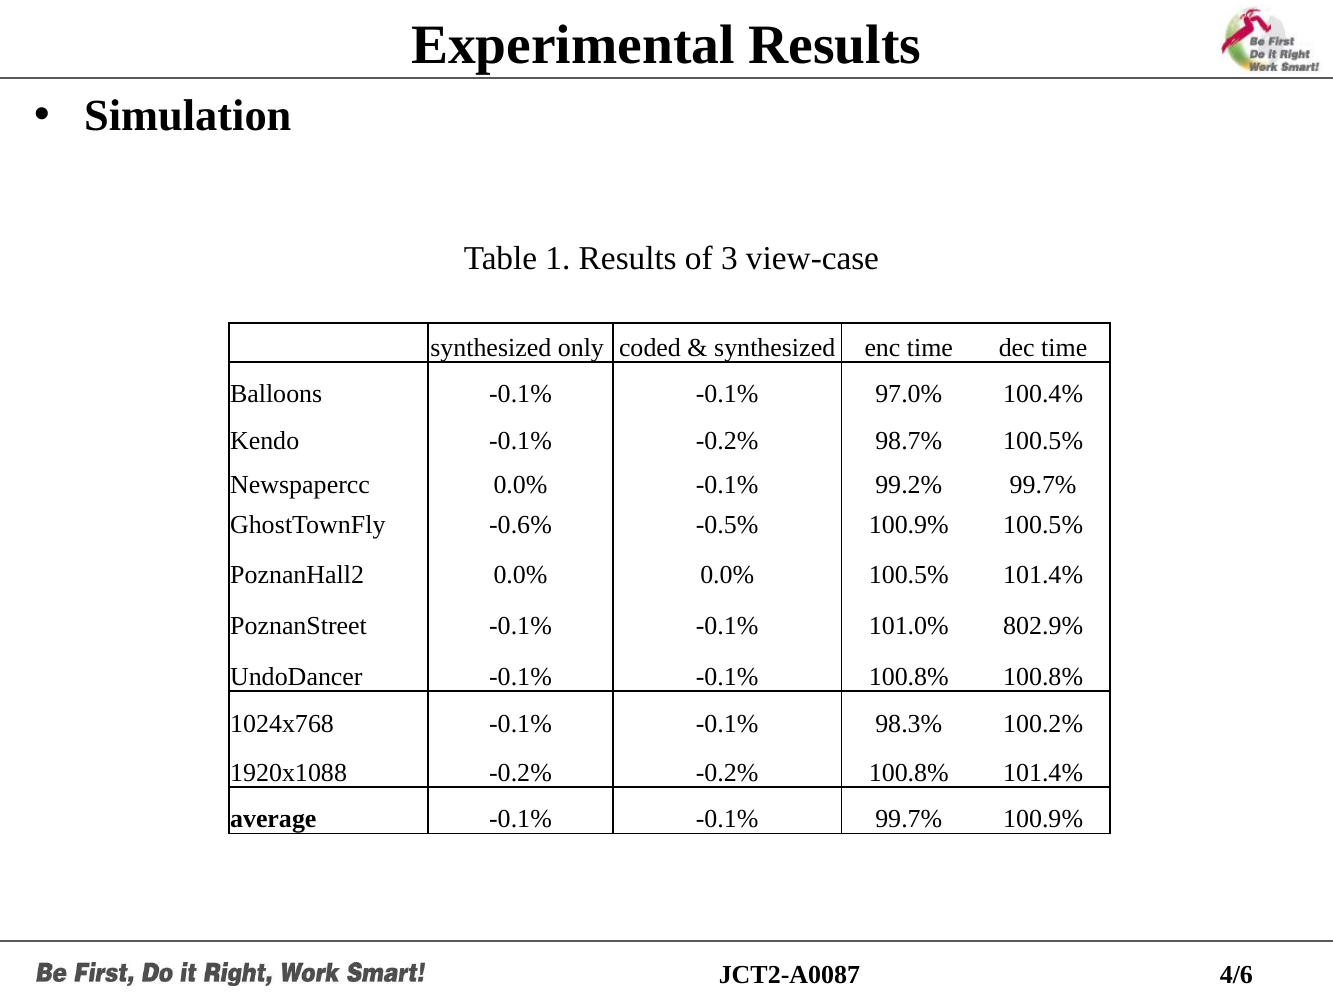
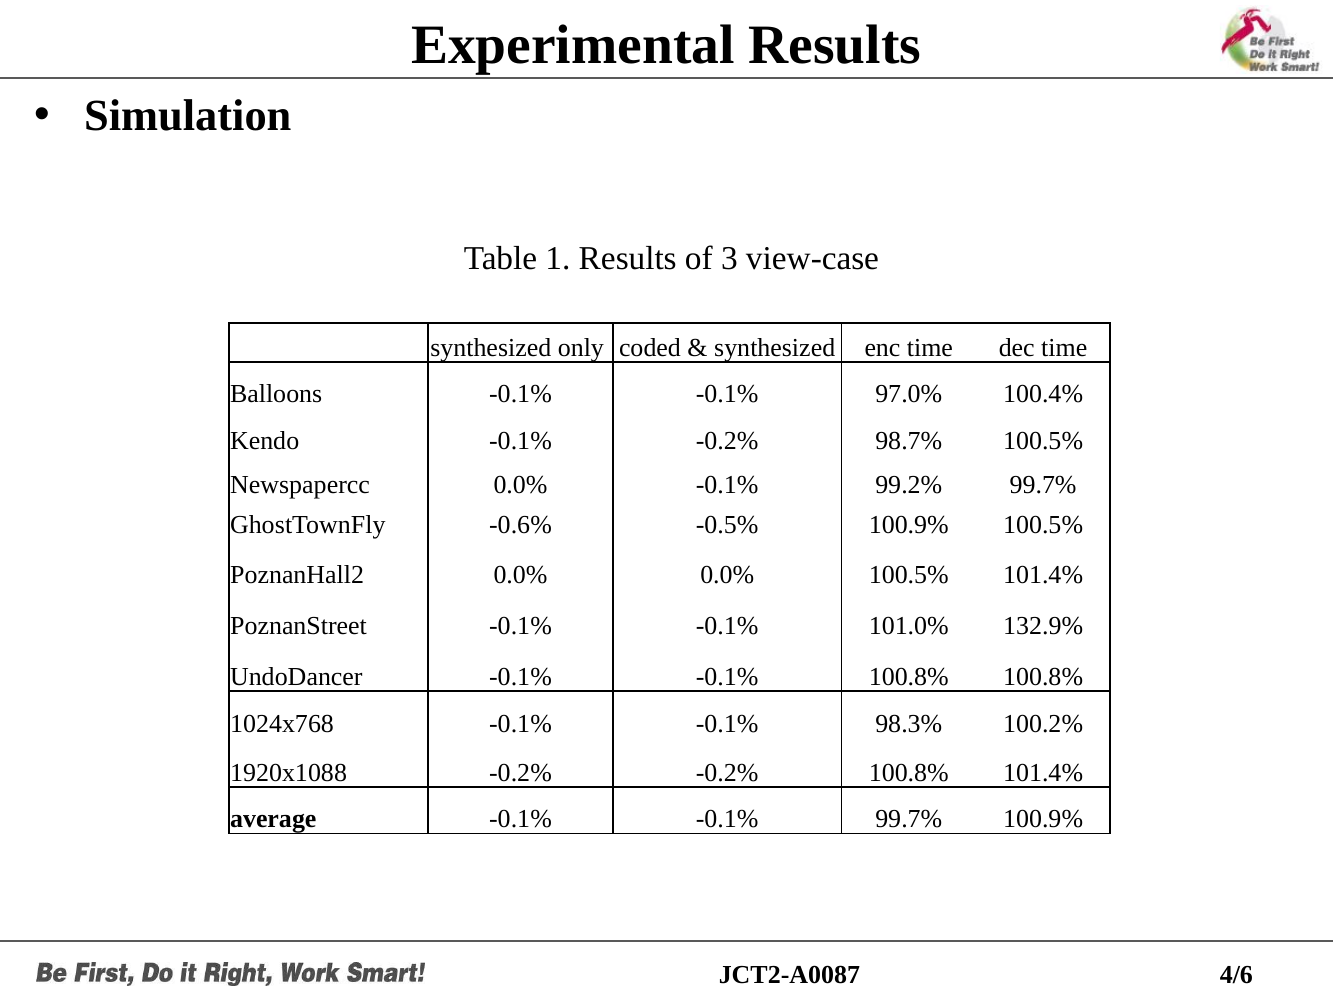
802.9%: 802.9% -> 132.9%
